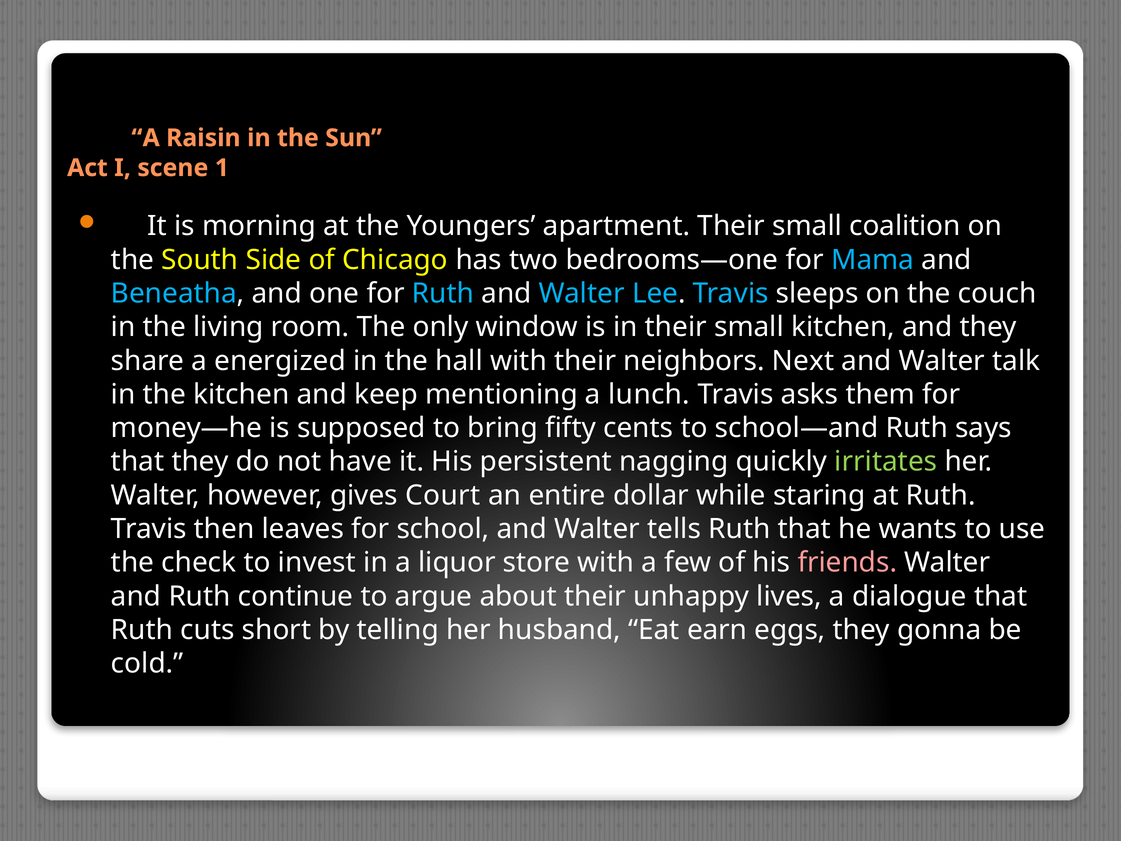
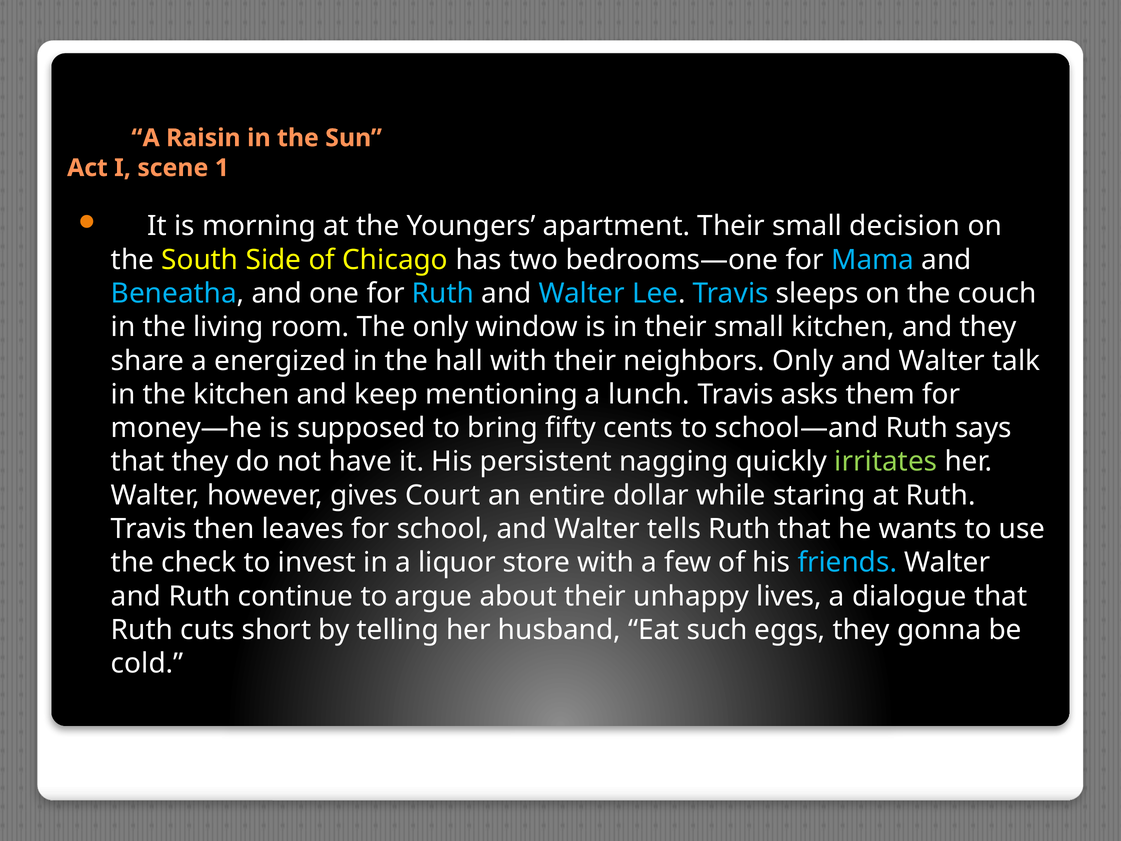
coalition: coalition -> decision
neighbors Next: Next -> Only
friends colour: pink -> light blue
earn: earn -> such
